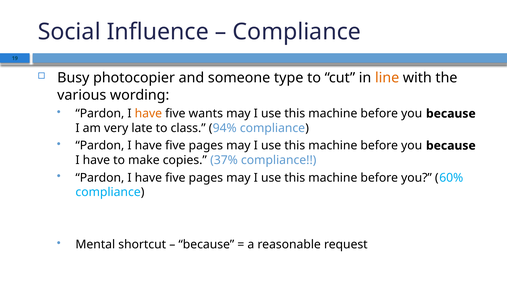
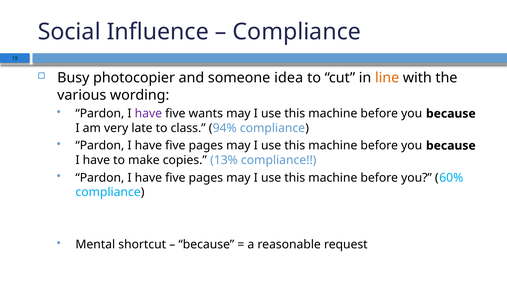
type: type -> idea
have at (148, 114) colour: orange -> purple
37%: 37% -> 13%
